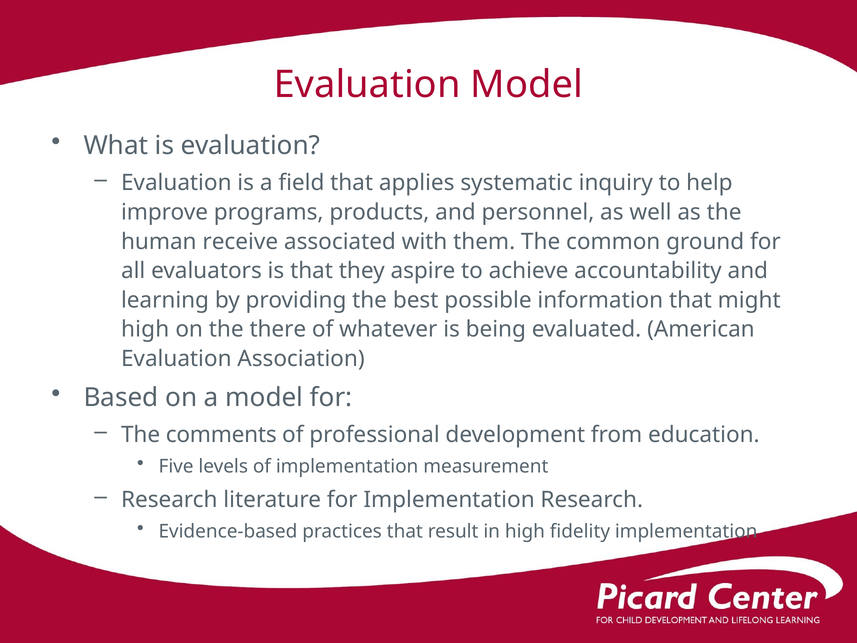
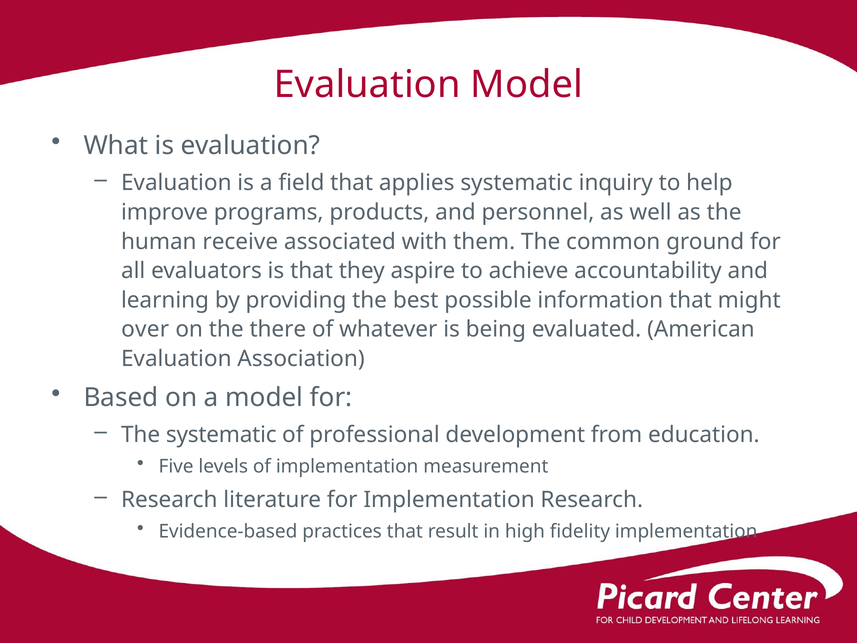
high at (145, 329): high -> over
The comments: comments -> systematic
